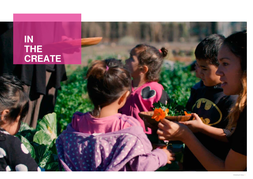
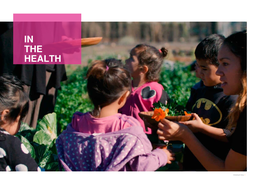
CREATE: CREATE -> HEALTH
